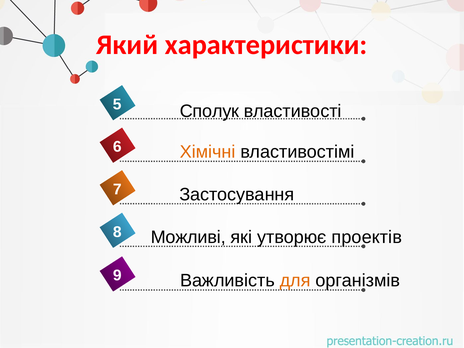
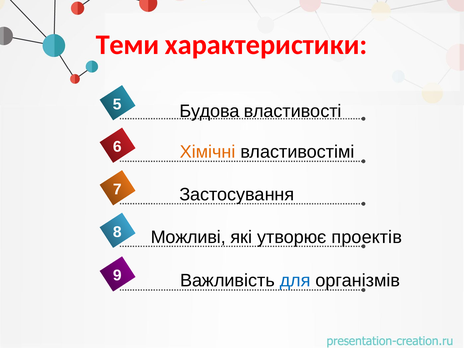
Який: Який -> Теми
Сполук: Сполук -> Будова
для colour: orange -> blue
